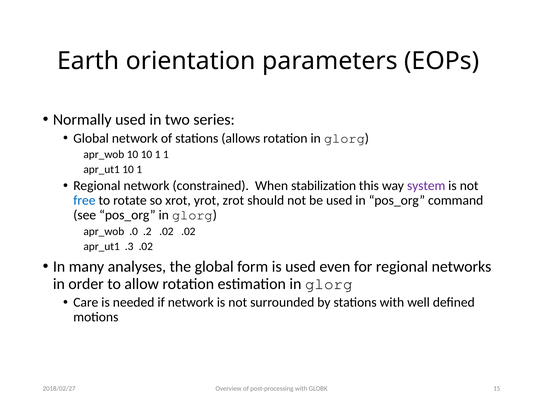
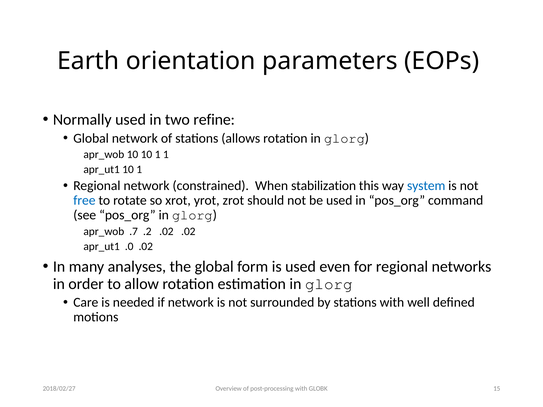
series: series -> refine
system colour: purple -> blue
.0: .0 -> .7
.3: .3 -> .0
